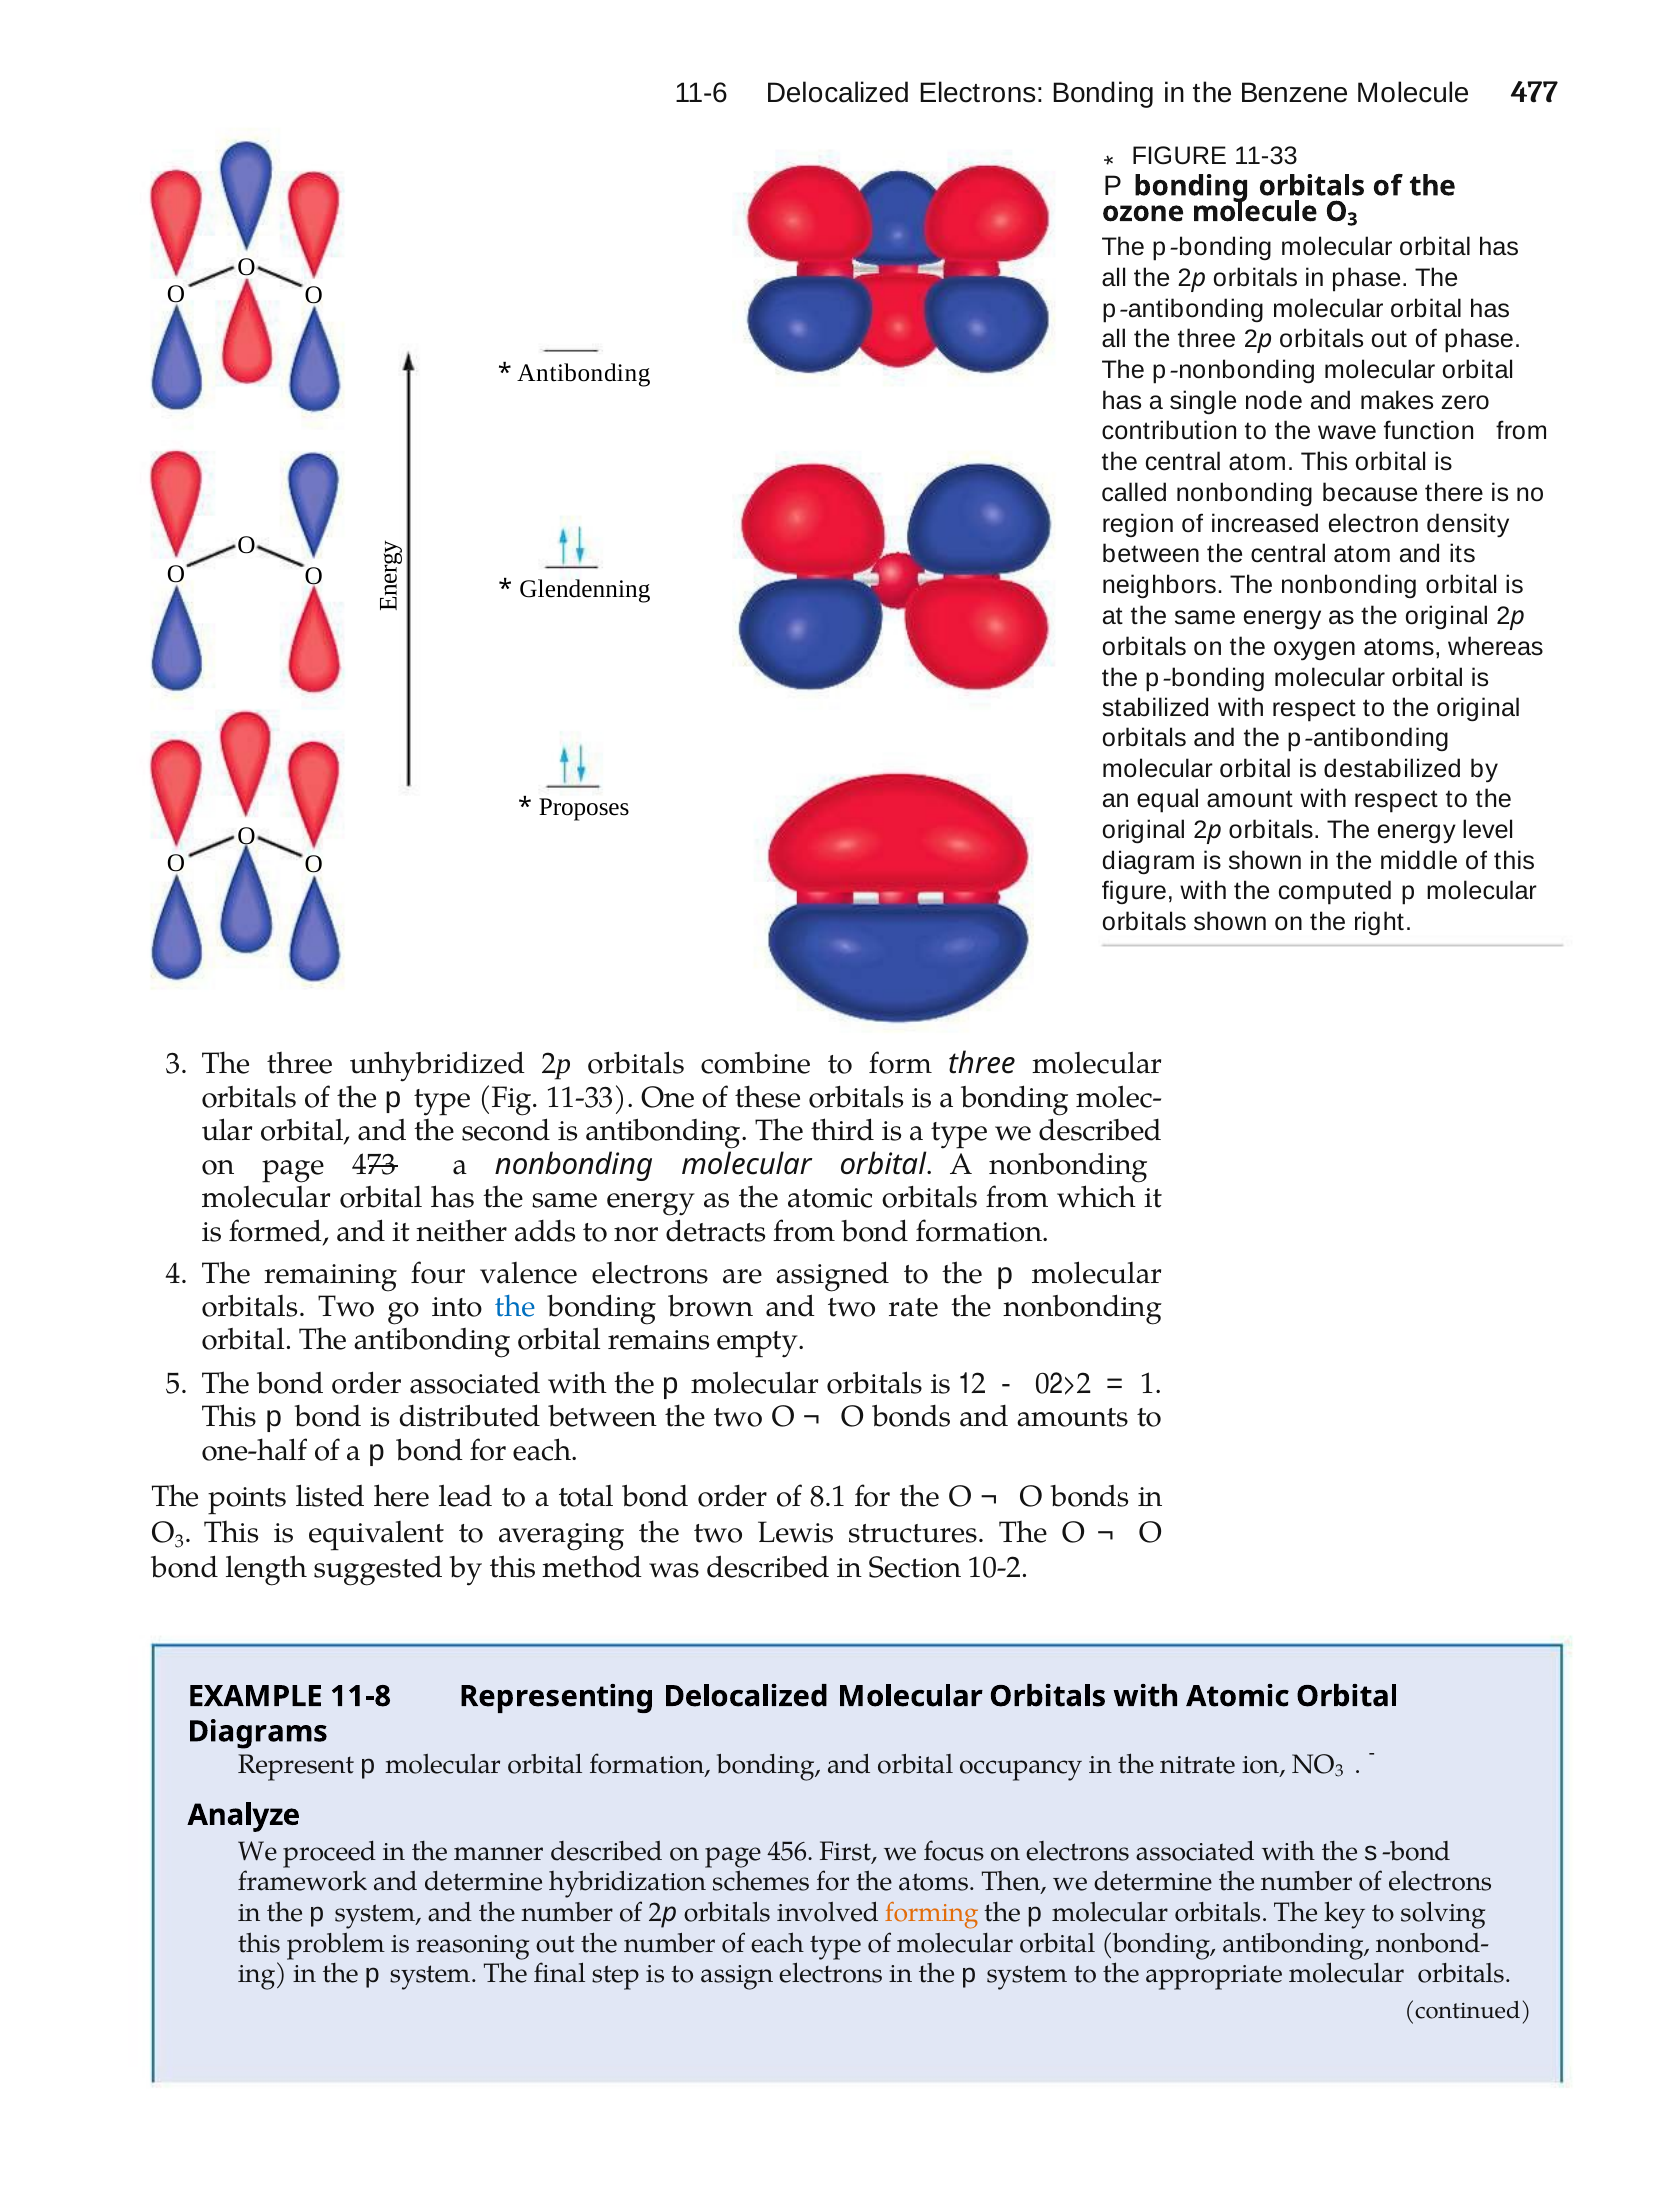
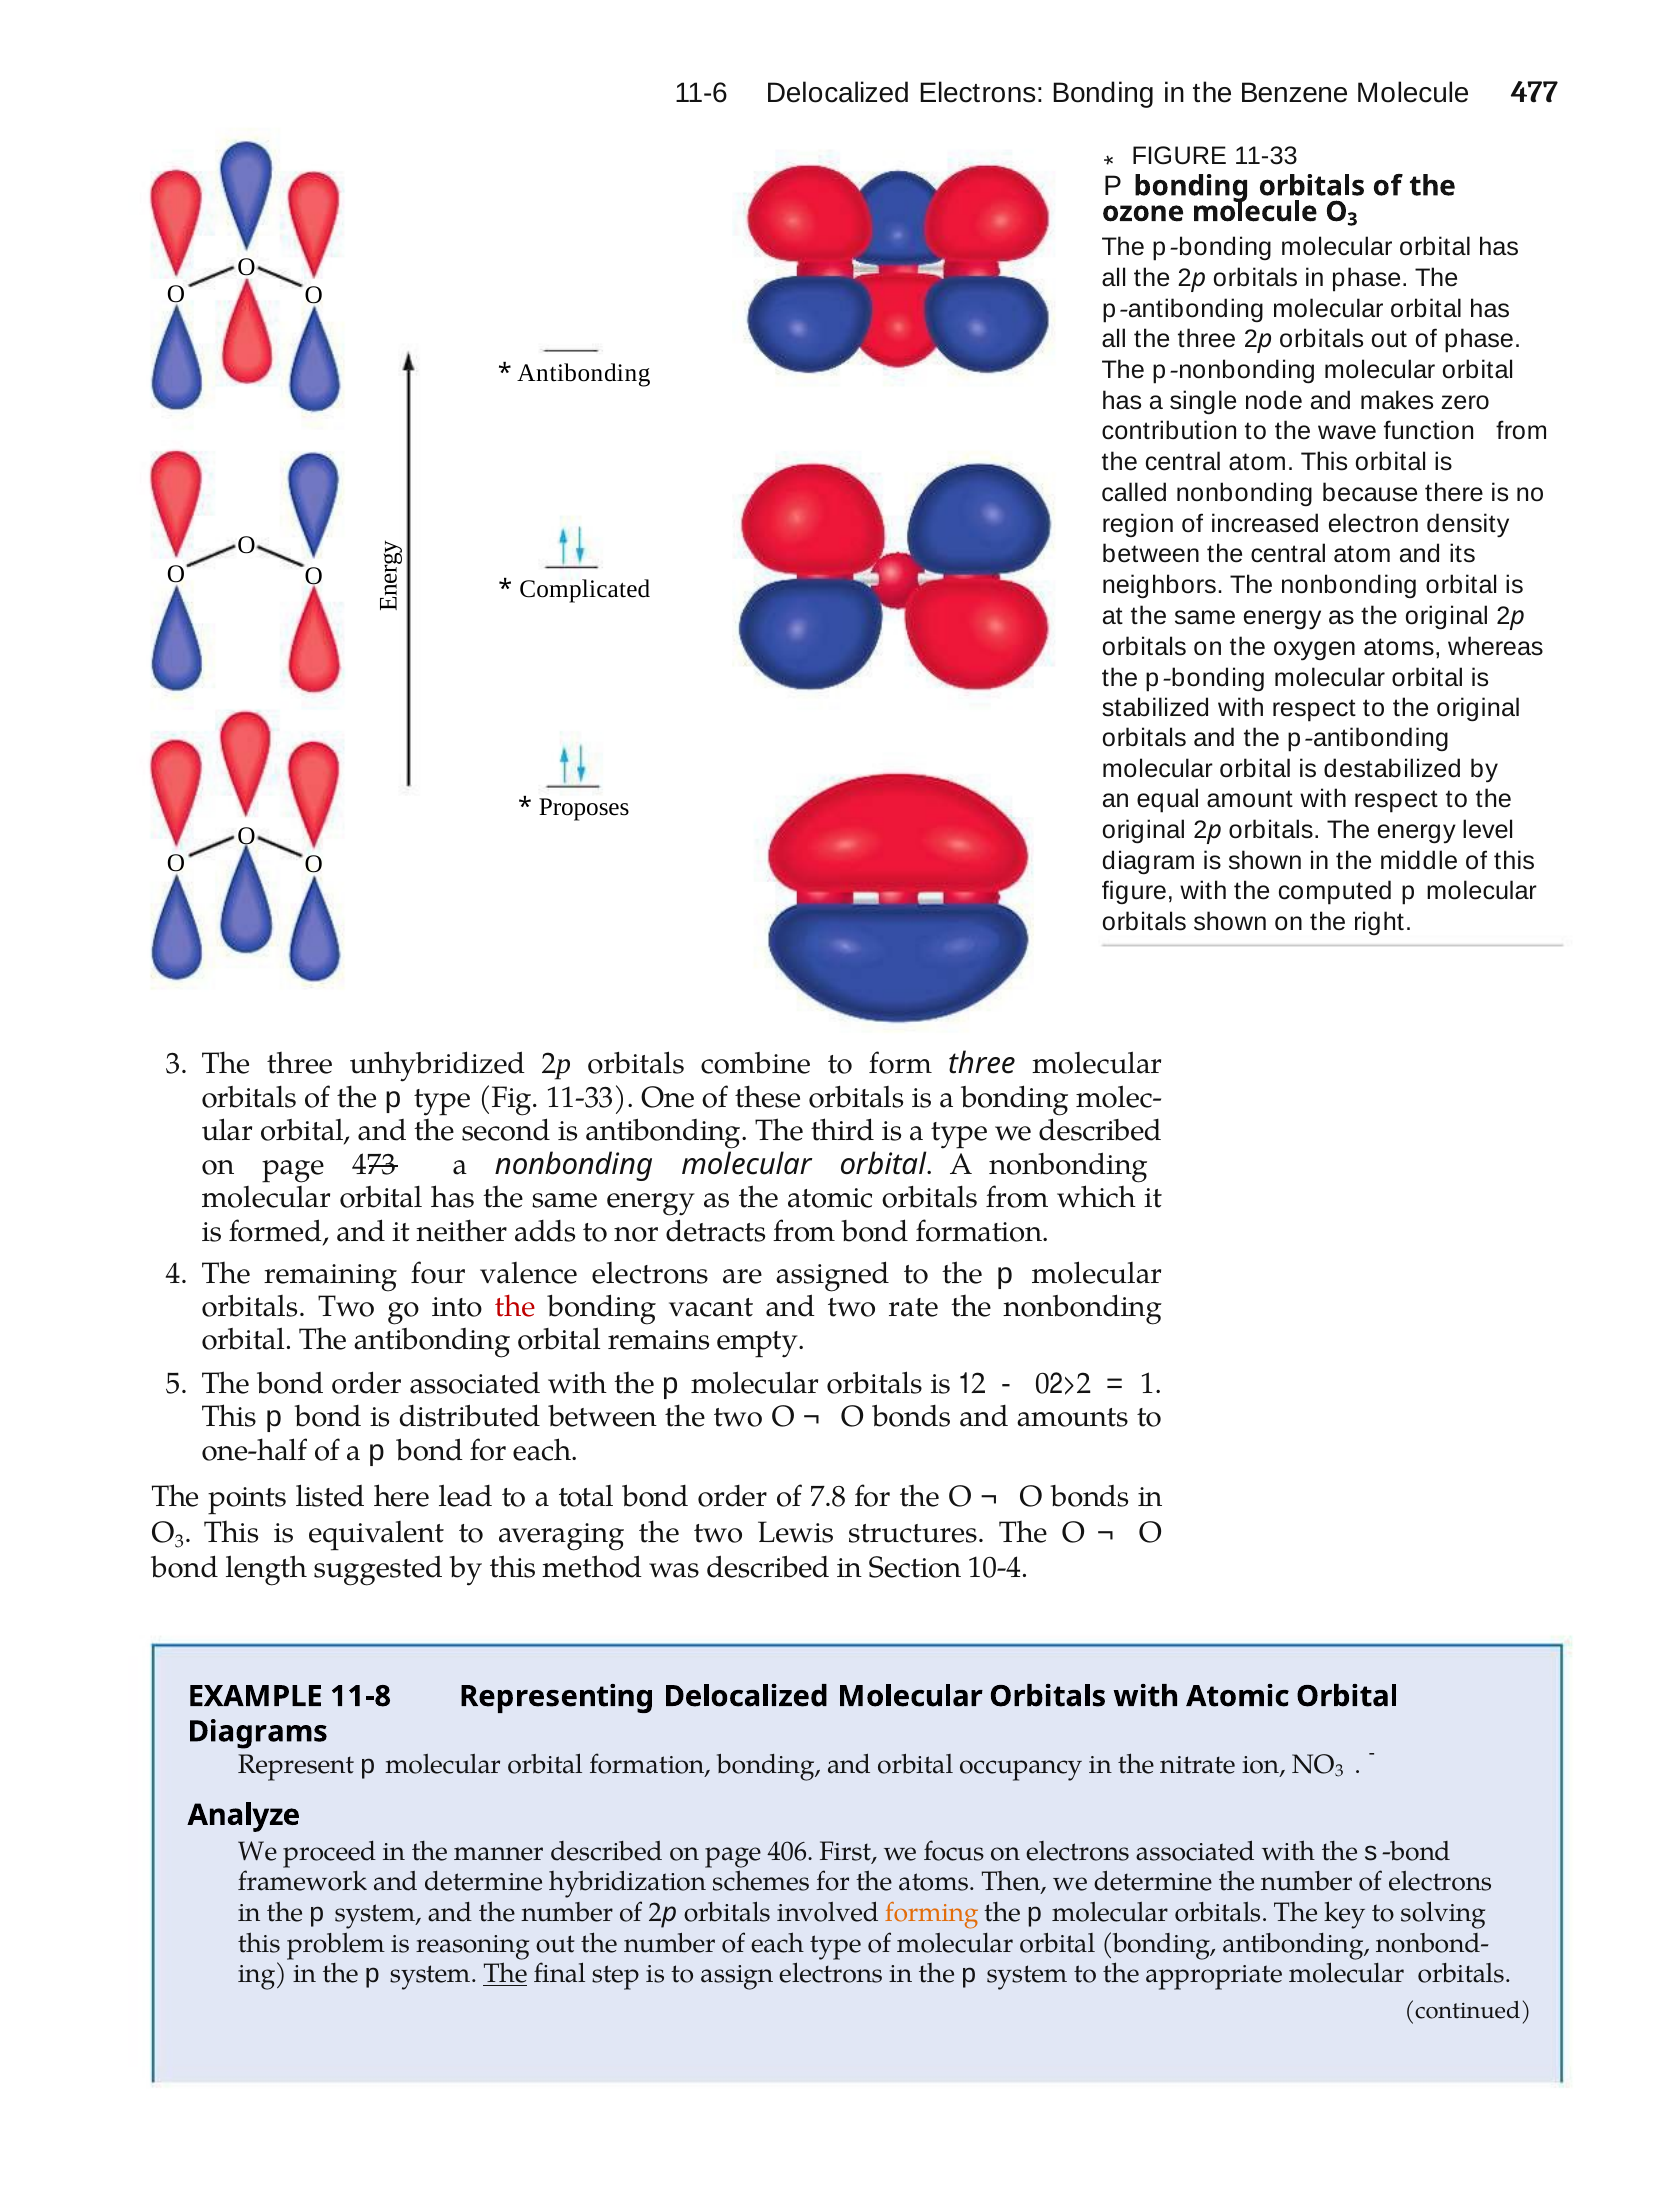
Glendenning: Glendenning -> Complicated
the at (515, 1307) colour: blue -> red
brown: brown -> vacant
8.1: 8.1 -> 7.8
10-2: 10-2 -> 10-4
456: 456 -> 406
The at (505, 1975) underline: none -> present
